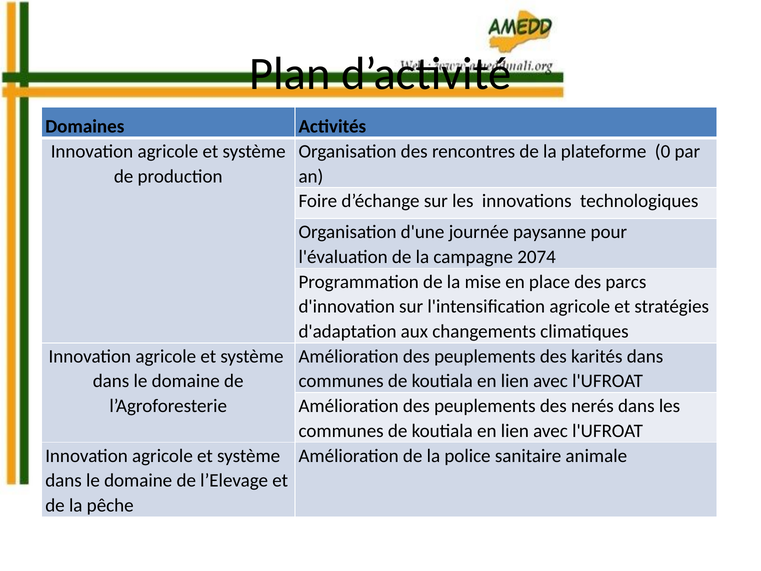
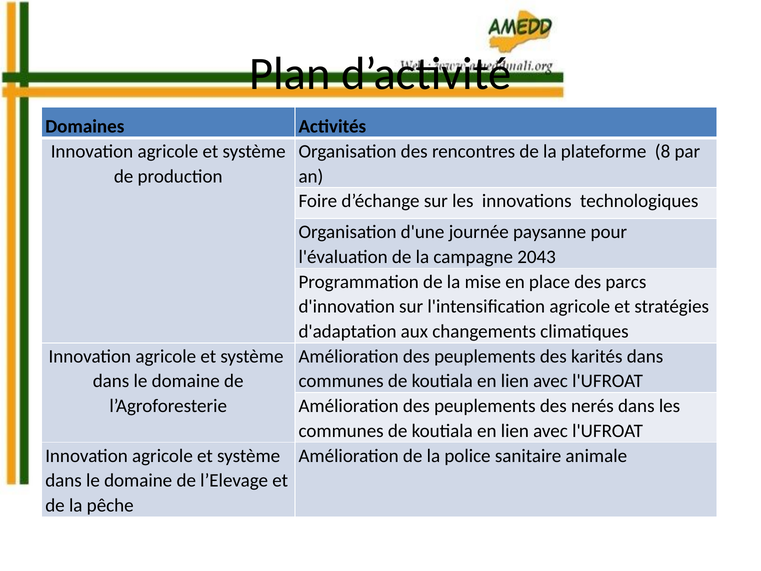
0: 0 -> 8
2074: 2074 -> 2043
